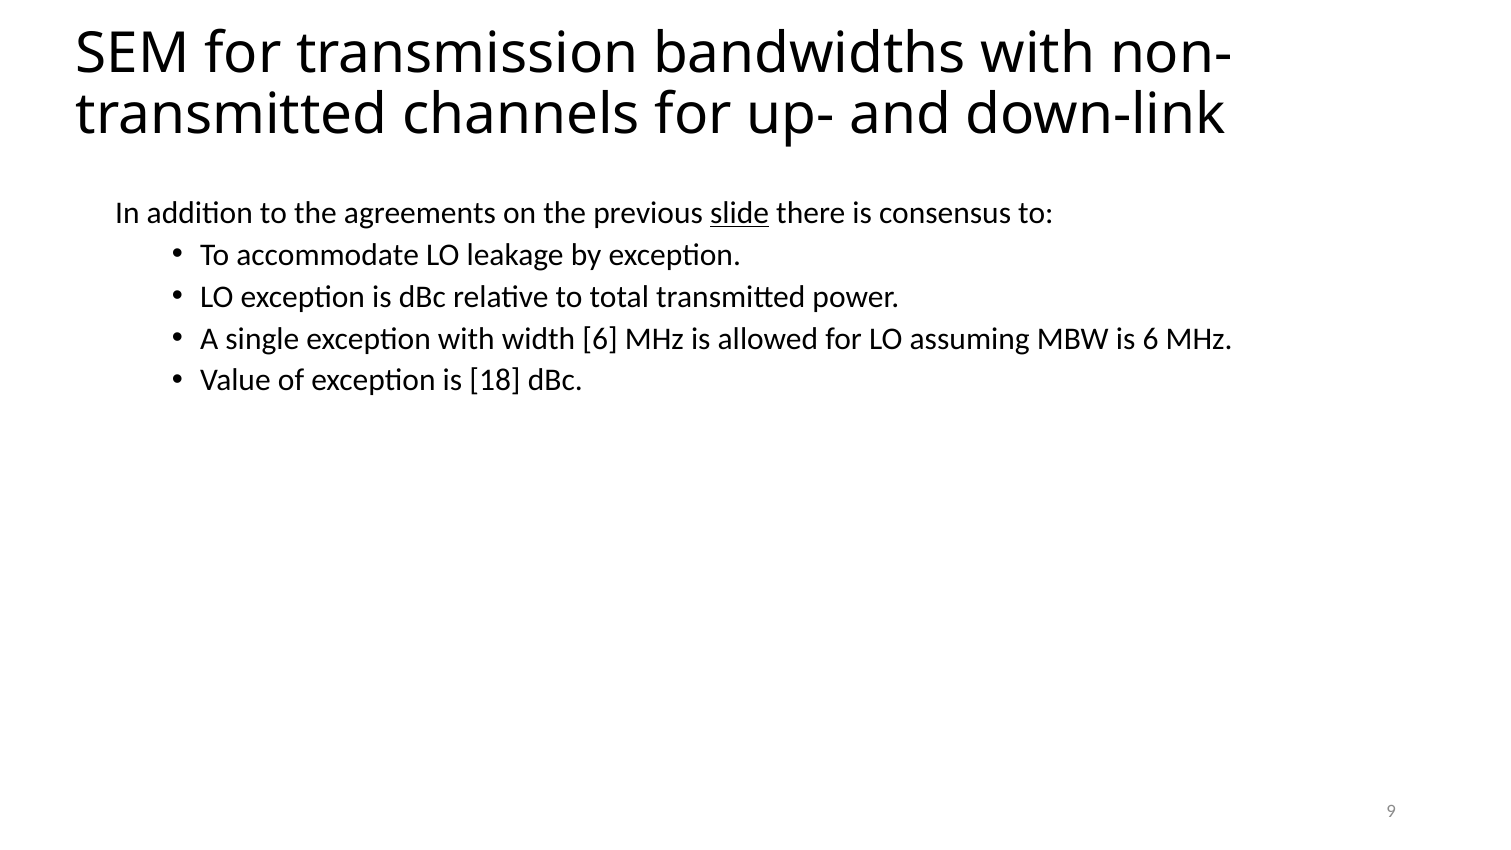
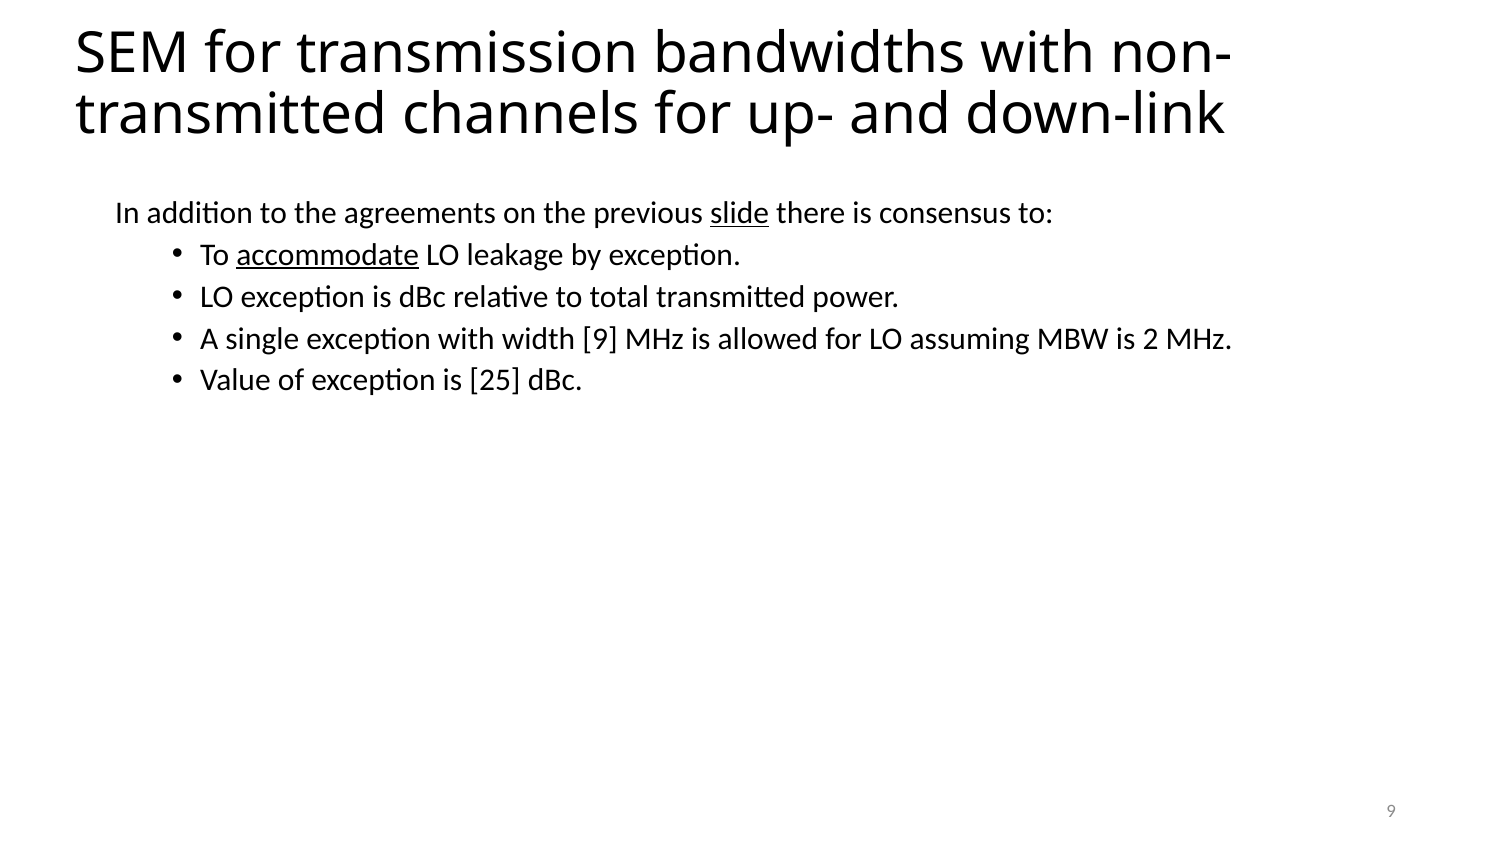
accommodate underline: none -> present
width 6: 6 -> 9
is 6: 6 -> 2
18: 18 -> 25
